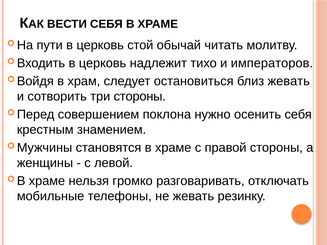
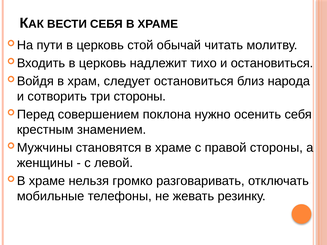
и императоров: императоров -> остановиться
близ жевать: жевать -> народа
